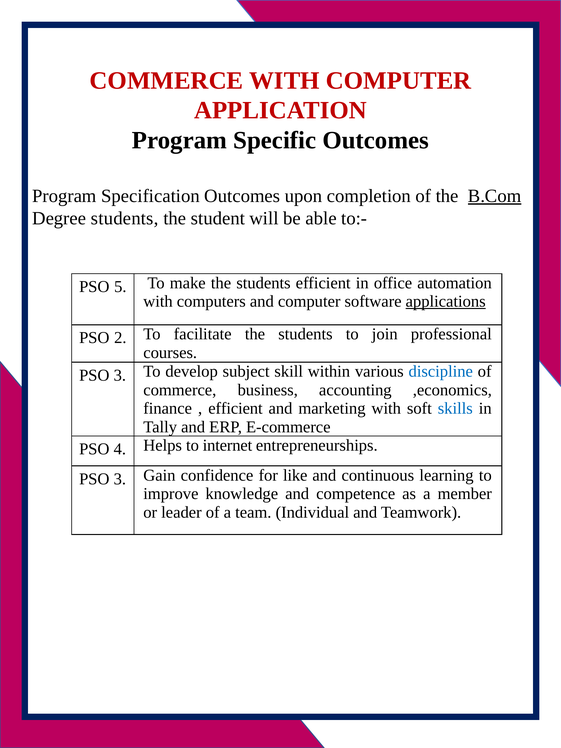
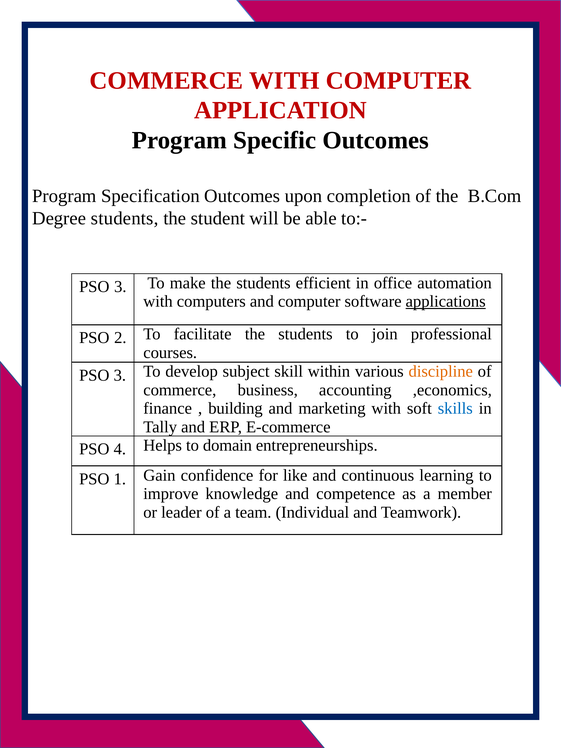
B.Com underline: present -> none
5 at (120, 287): 5 -> 3
discipline colour: blue -> orange
efficient at (235, 408): efficient -> building
internet: internet -> domain
3 at (120, 479): 3 -> 1
